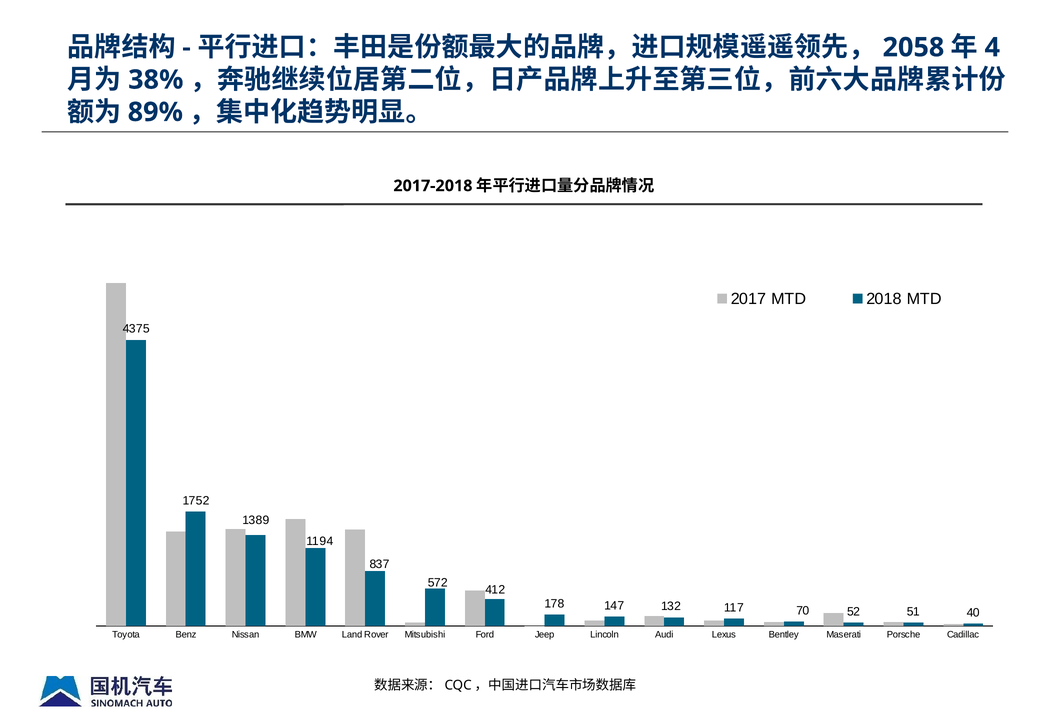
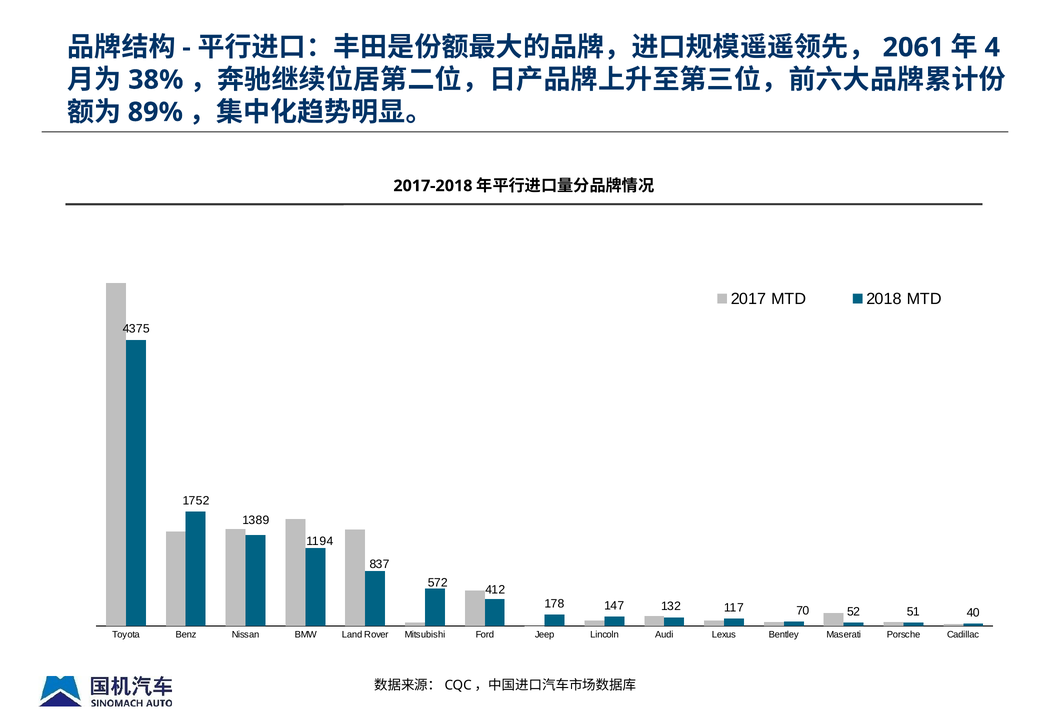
2058: 2058 -> 2061
